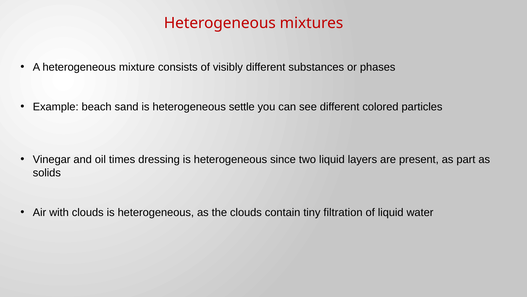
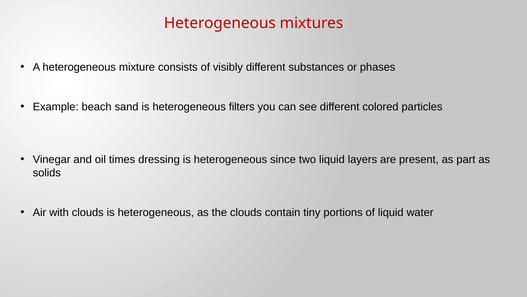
settle: settle -> filters
filtration: filtration -> portions
